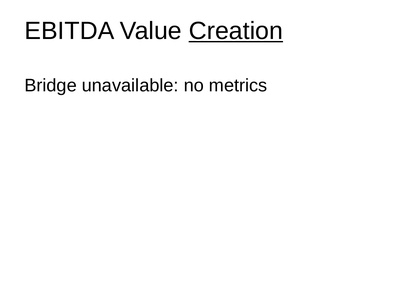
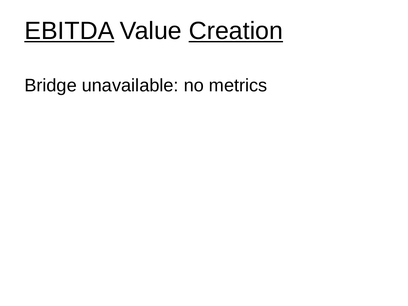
EBITDA underline: none -> present
